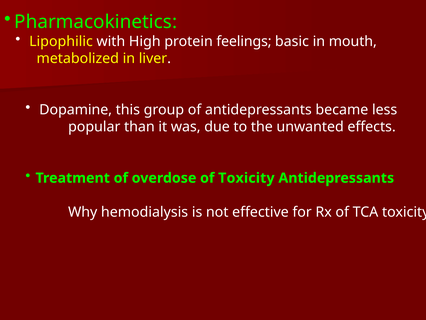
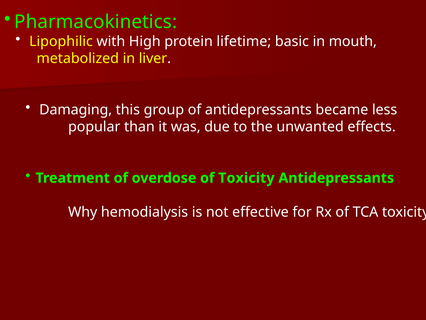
feelings: feelings -> lifetime
Dopamine: Dopamine -> Damaging
